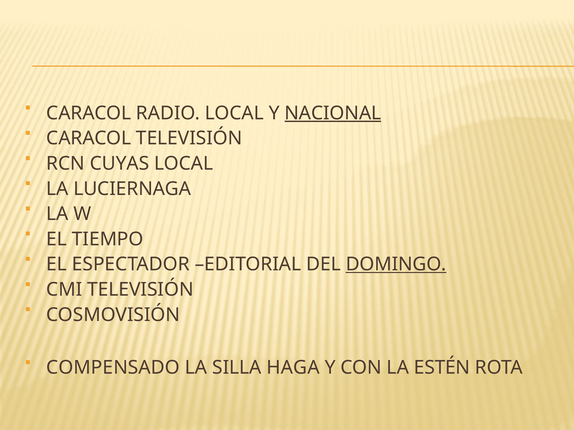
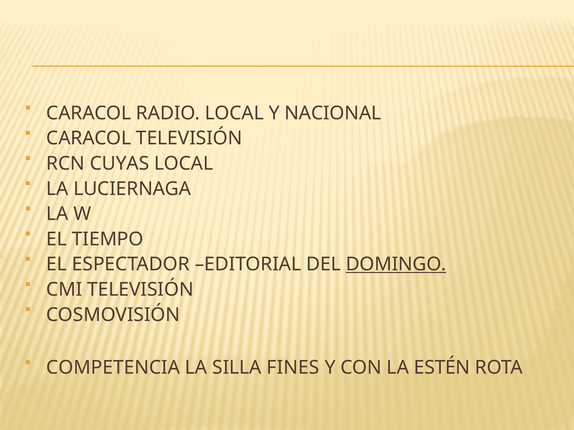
NACIONAL underline: present -> none
COMPENSADO: COMPENSADO -> COMPETENCIA
HAGA: HAGA -> FINES
